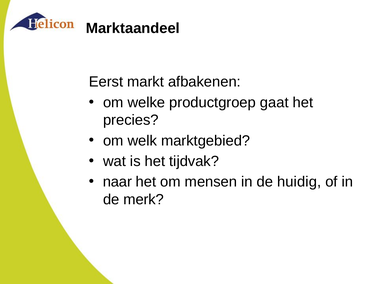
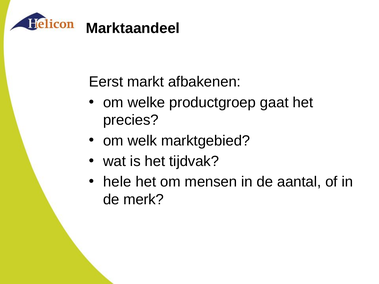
naar: naar -> hele
huidig: huidig -> aantal
